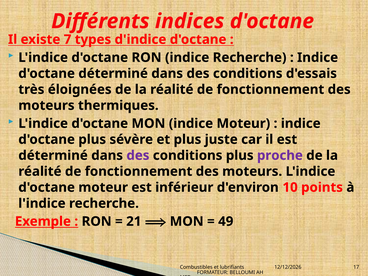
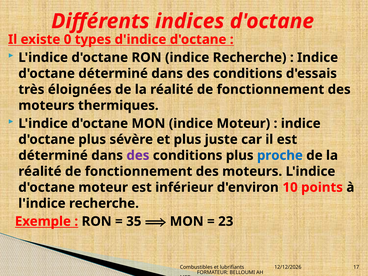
7: 7 -> 0
proche colour: purple -> blue
21: 21 -> 35
49: 49 -> 23
